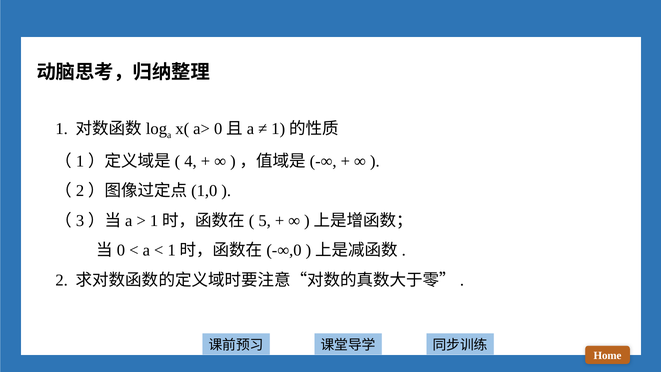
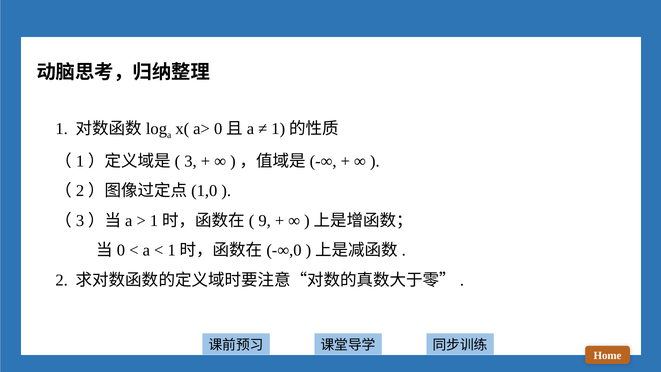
4: 4 -> 3
5: 5 -> 9
